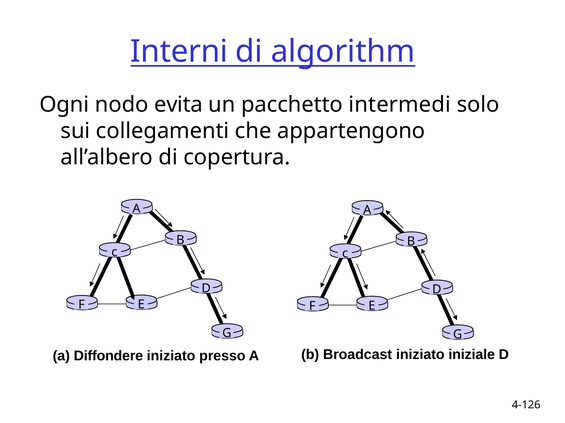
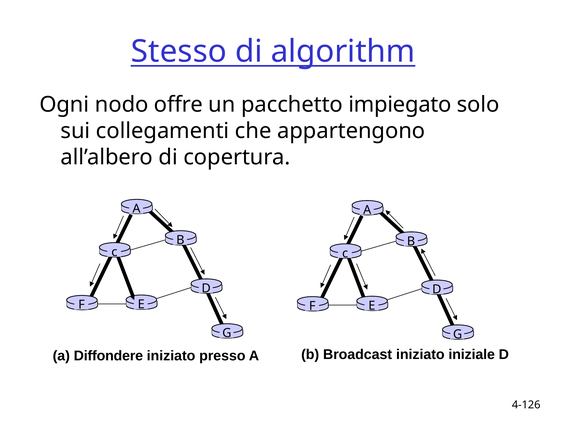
Interni: Interni -> Stesso
evita: evita -> offre
intermedi: intermedi -> impiegato
